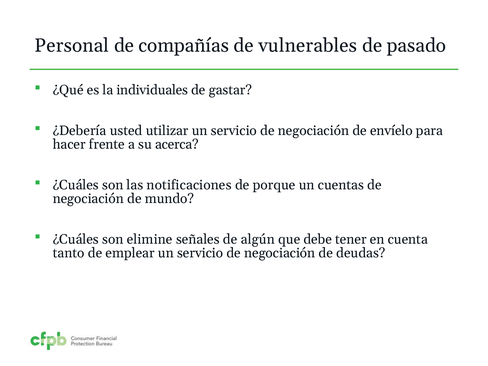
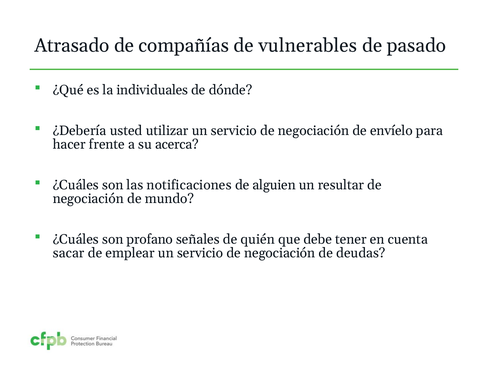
Personal: Personal -> Atrasado
gastar: gastar -> dónde
porque: porque -> alguien
cuentas: cuentas -> resultar
elimine: elimine -> profano
algún: algún -> quién
tanto: tanto -> sacar
